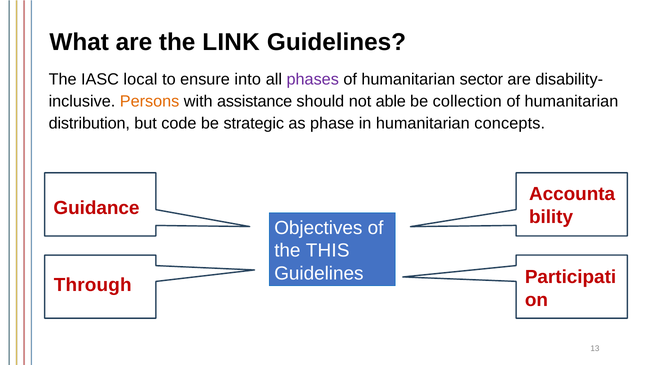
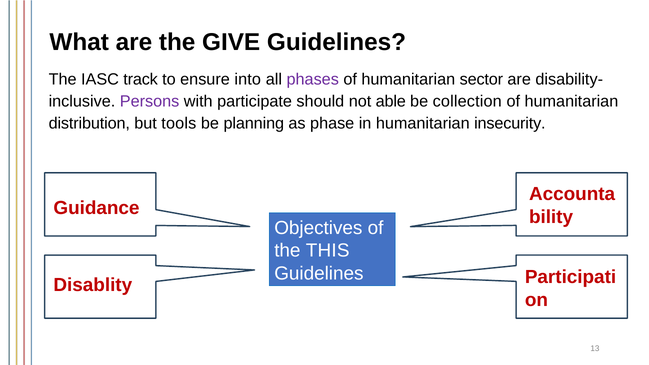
LINK: LINK -> GIVE
local: local -> track
Persons colour: orange -> purple
assistance: assistance -> participate
code: code -> tools
strategic: strategic -> planning
concepts: concepts -> insecurity
Through: Through -> Disablity
